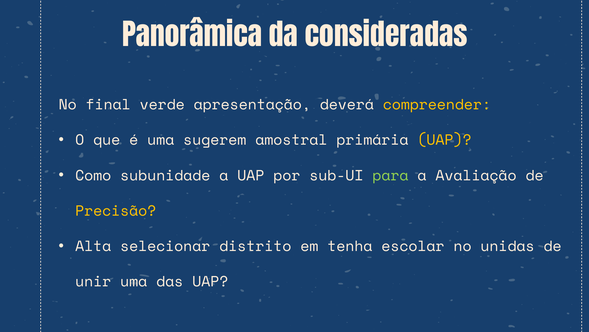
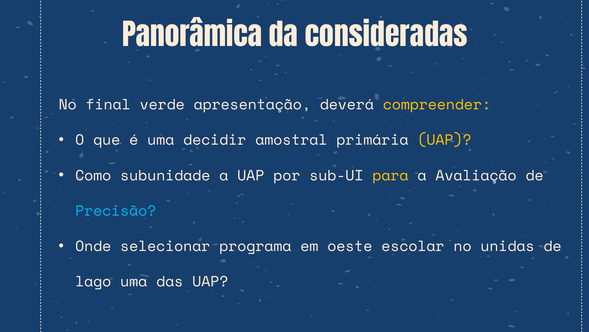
sugerem: sugerem -> decidir
para colour: light green -> yellow
Precisão colour: yellow -> light blue
Alta: Alta -> Onde
distrito: distrito -> programa
tenha: tenha -> oeste
unir: unir -> lago
